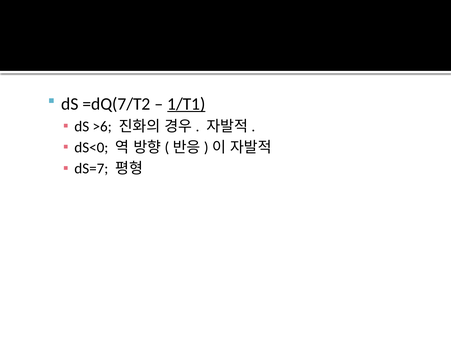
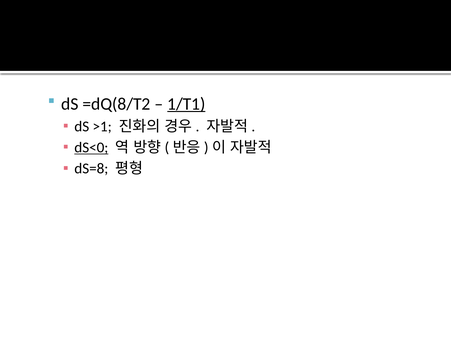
=dQ(7/T2: =dQ(7/T2 -> =dQ(8/T2
>6: >6 -> >1
dS<0 underline: none -> present
dS=7: dS=7 -> dS=8
